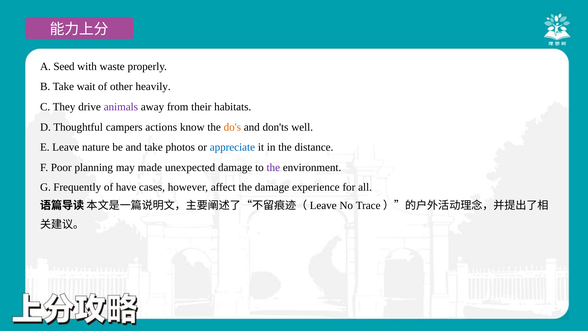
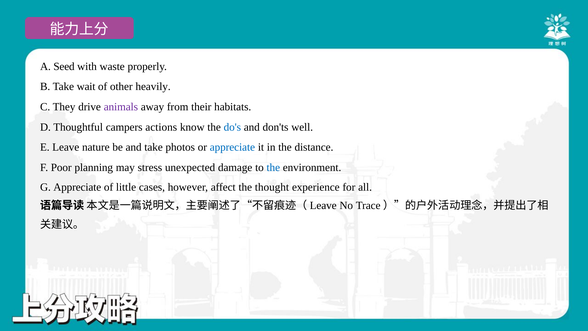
do's colour: orange -> blue
made: made -> stress
the at (273, 167) colour: purple -> blue
G Frequently: Frequently -> Appreciate
have: have -> little
the damage: damage -> thought
